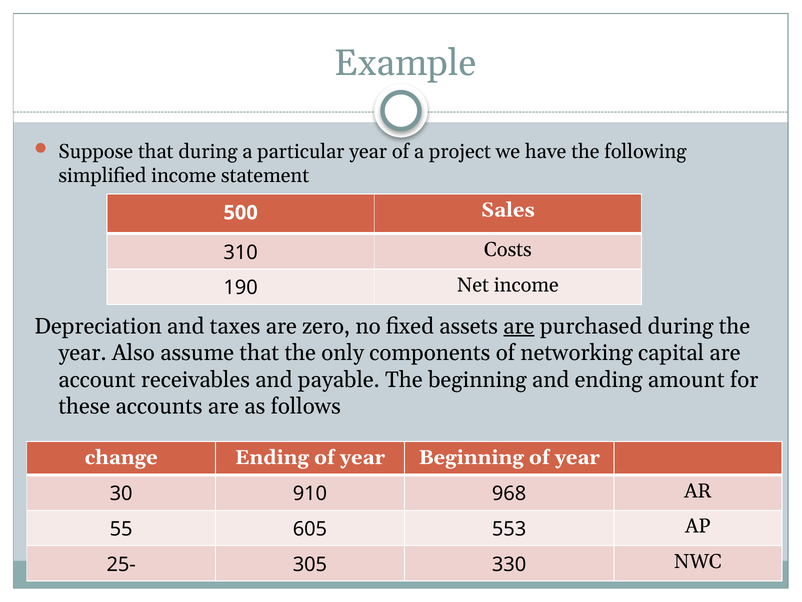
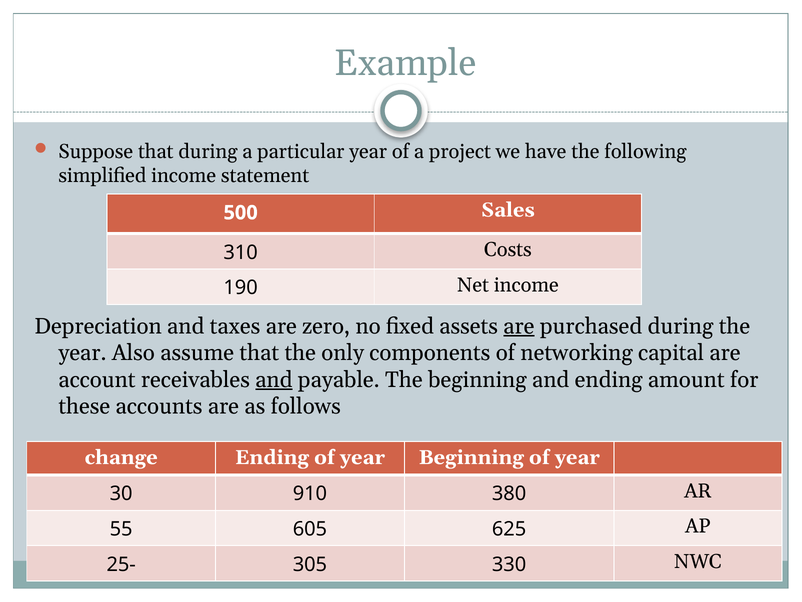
and at (274, 379) underline: none -> present
968: 968 -> 380
553: 553 -> 625
